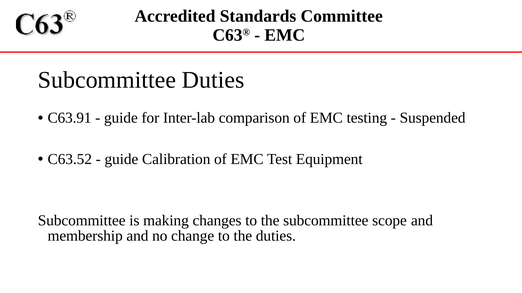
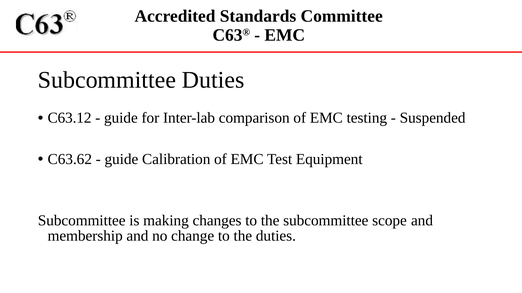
C63.91: C63.91 -> C63.12
C63.52: C63.52 -> C63.62
